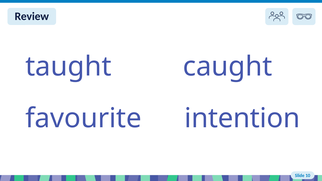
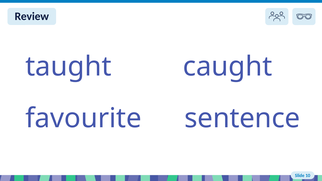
intention: intention -> sentence
